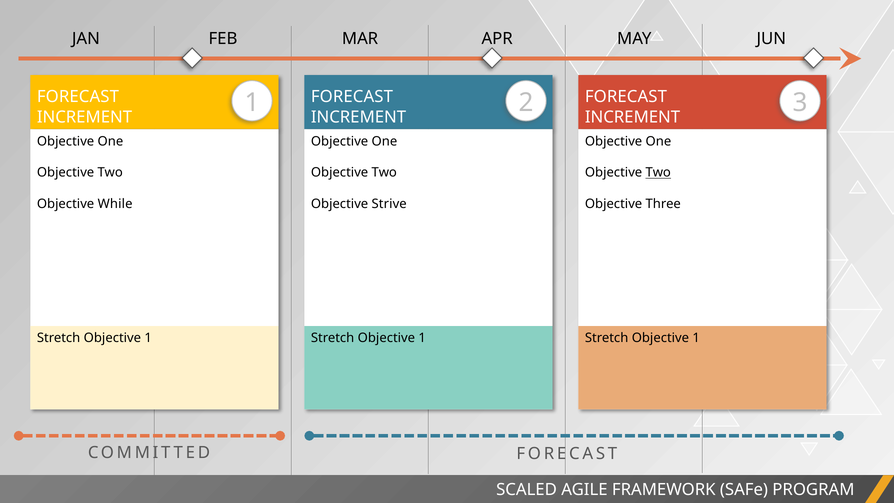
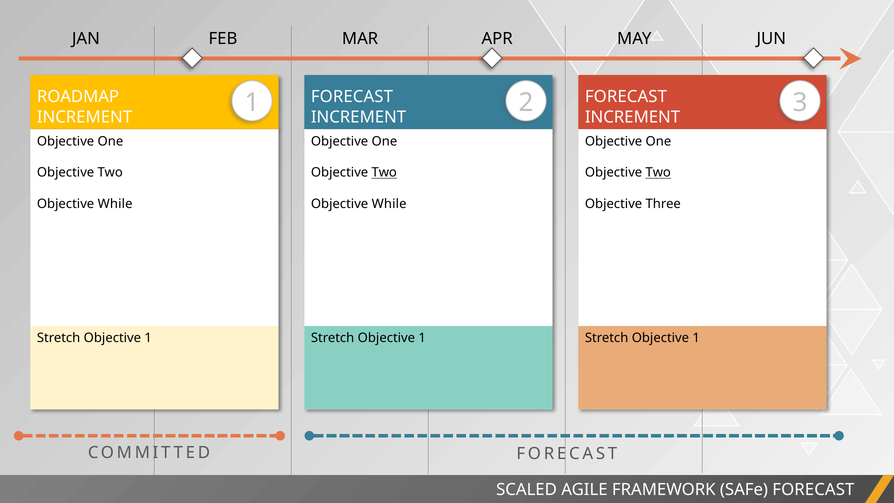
FORECAST at (78, 97): FORECAST -> ROADMAP
Two at (384, 173) underline: none -> present
Strive at (389, 204): Strive -> While
SAFe PROGRAM: PROGRAM -> FORECAST
